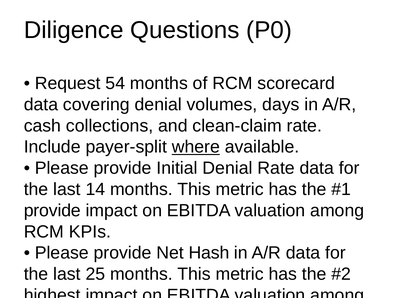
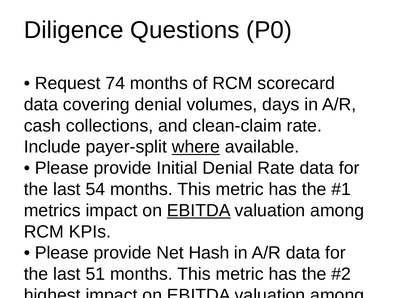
54: 54 -> 74
14: 14 -> 54
provide at (52, 210): provide -> metrics
EBITDA at (199, 210) underline: none -> present
25: 25 -> 51
